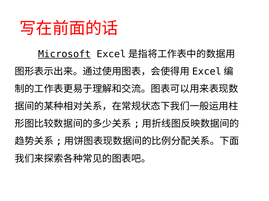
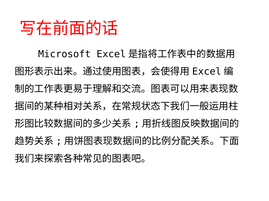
Microsoft underline: present -> none
